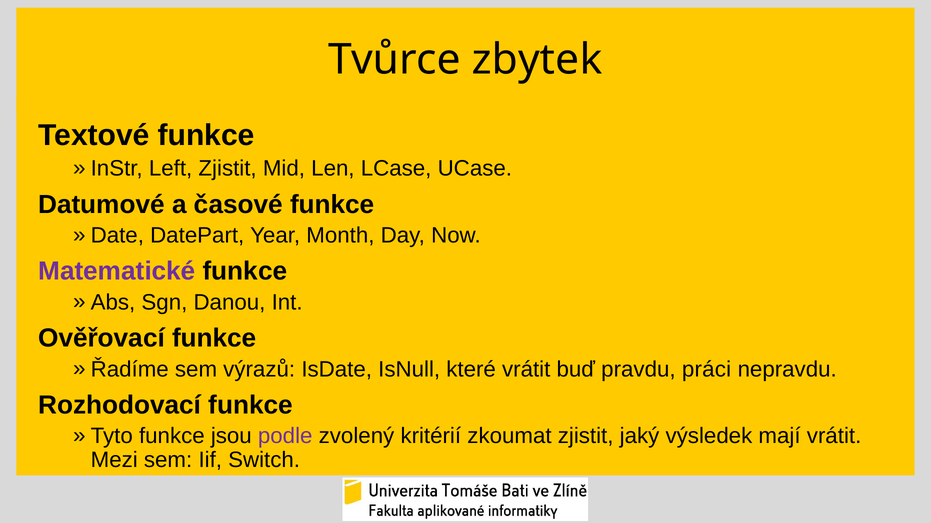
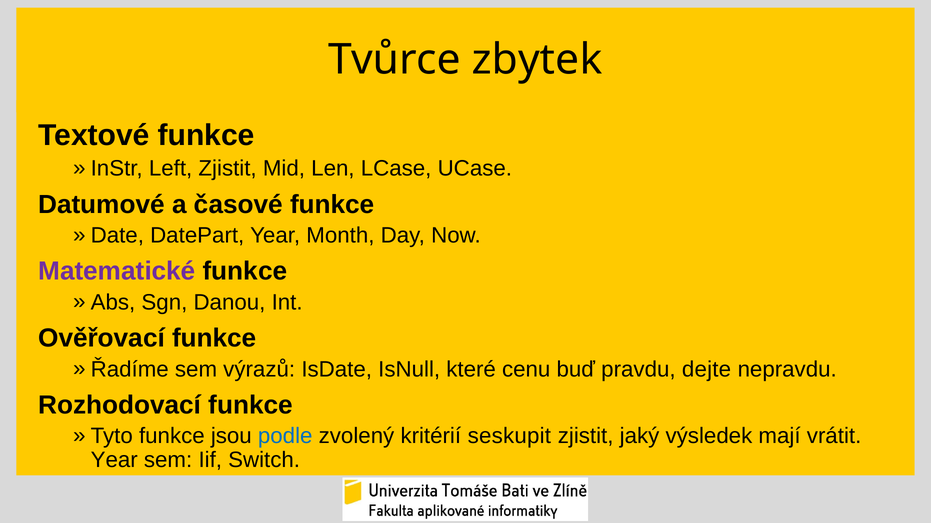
které vrátit: vrátit -> cenu
práci: práci -> dejte
podle colour: purple -> blue
zkoumat: zkoumat -> seskupit
Mezi at (114, 461): Mezi -> Year
